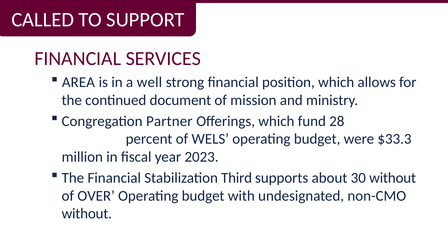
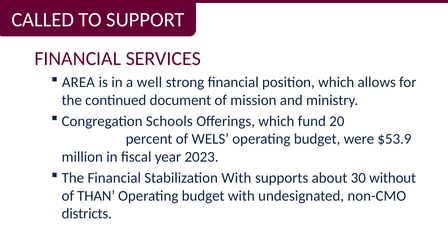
Partner: Partner -> Schools
28: 28 -> 20
$33.3: $33.3 -> $53.9
Stabilization Third: Third -> With
OVER: OVER -> THAN
without at (87, 214): without -> districts
